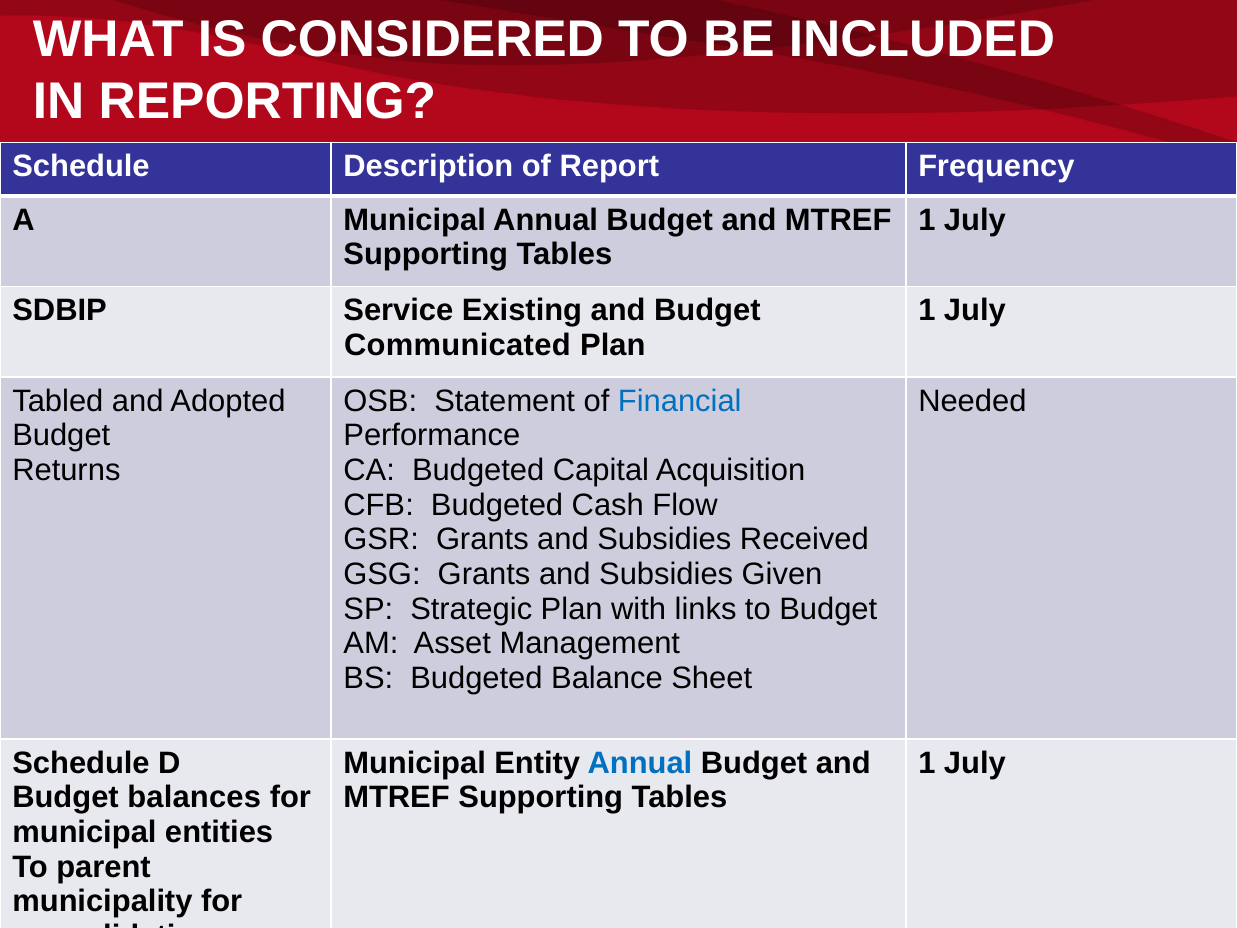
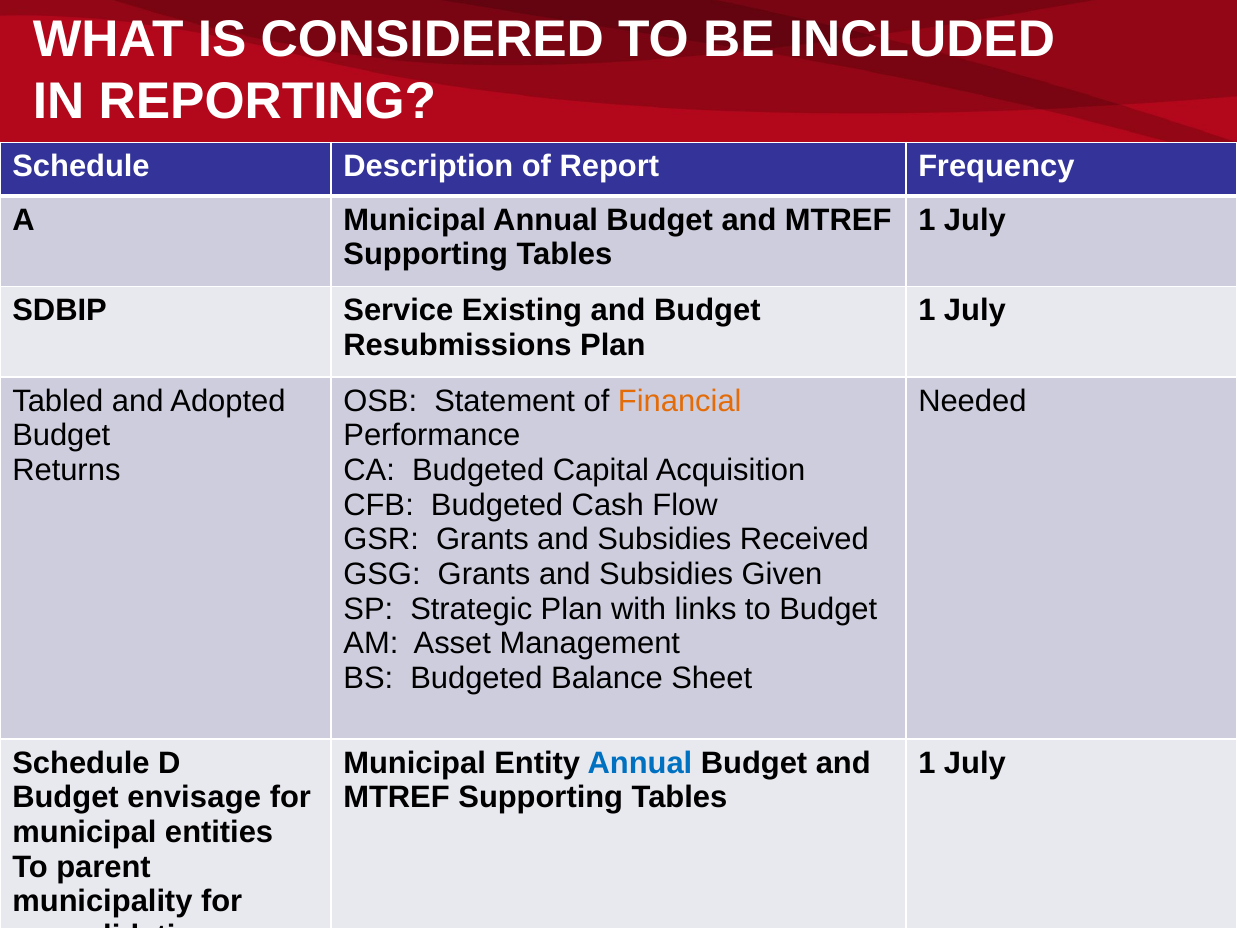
Communicated: Communicated -> Resubmissions
Financial colour: blue -> orange
balances: balances -> envisage
